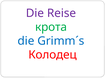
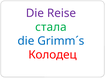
крота: крота -> стала
